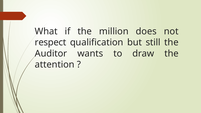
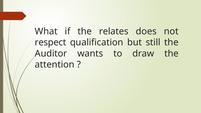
million: million -> relates
